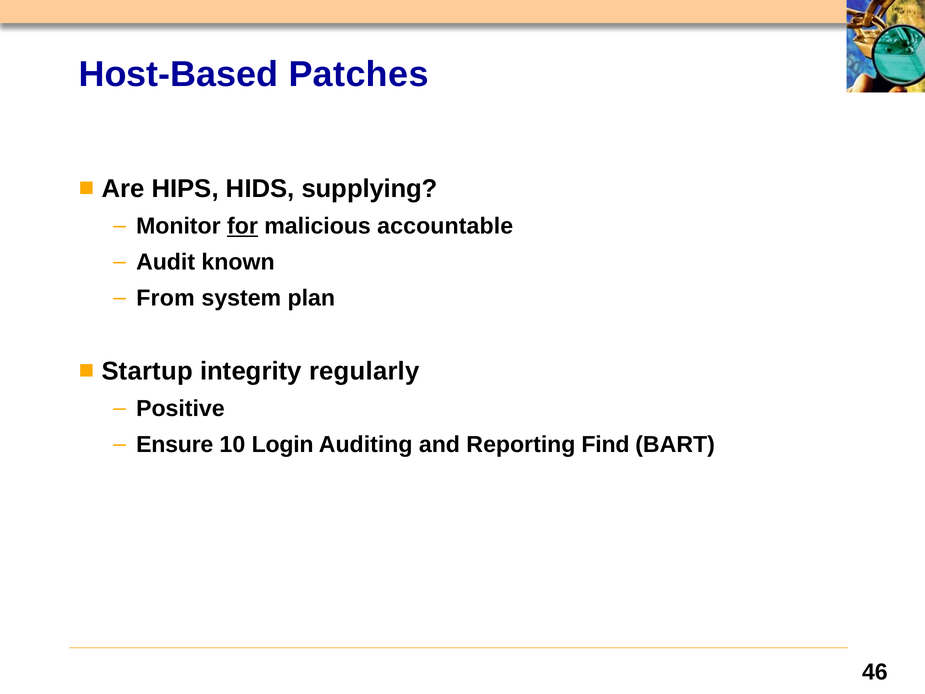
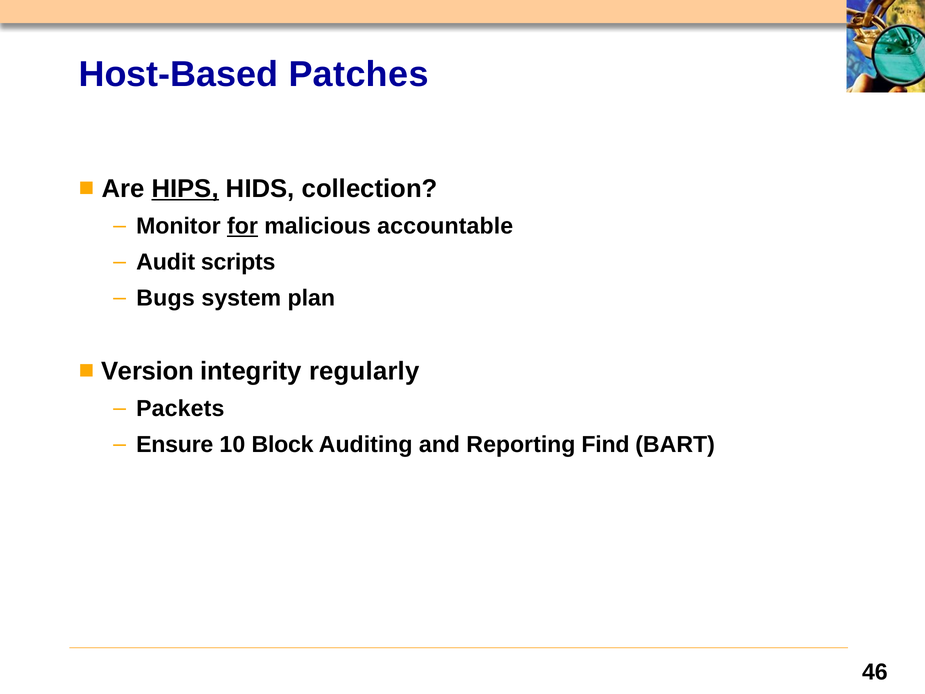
HIPS underline: none -> present
supplying: supplying -> collection
known: known -> scripts
From: From -> Bugs
Startup: Startup -> Version
Positive: Positive -> Packets
Login: Login -> Block
